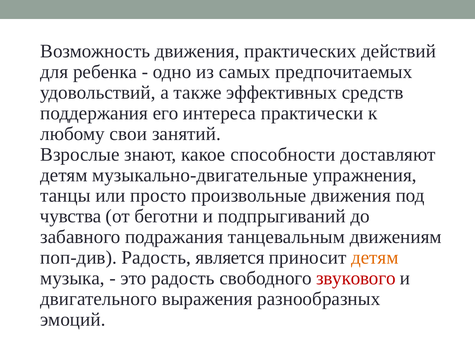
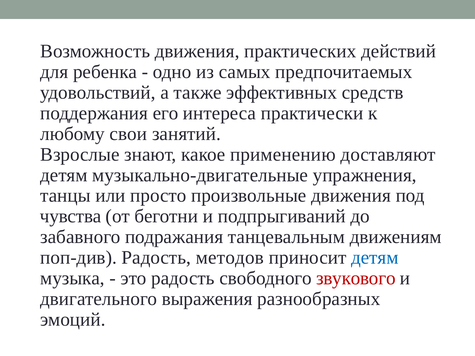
способности: способности -> применению
является: является -> методов
детям at (375, 258) colour: orange -> blue
